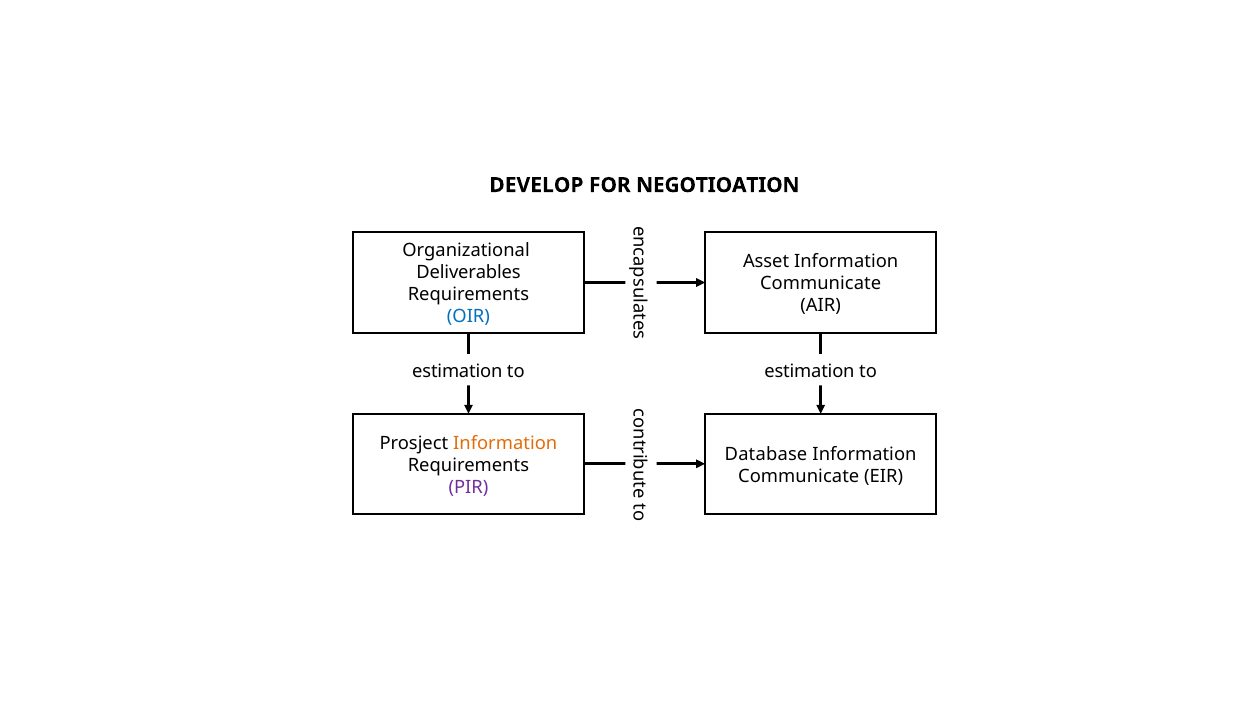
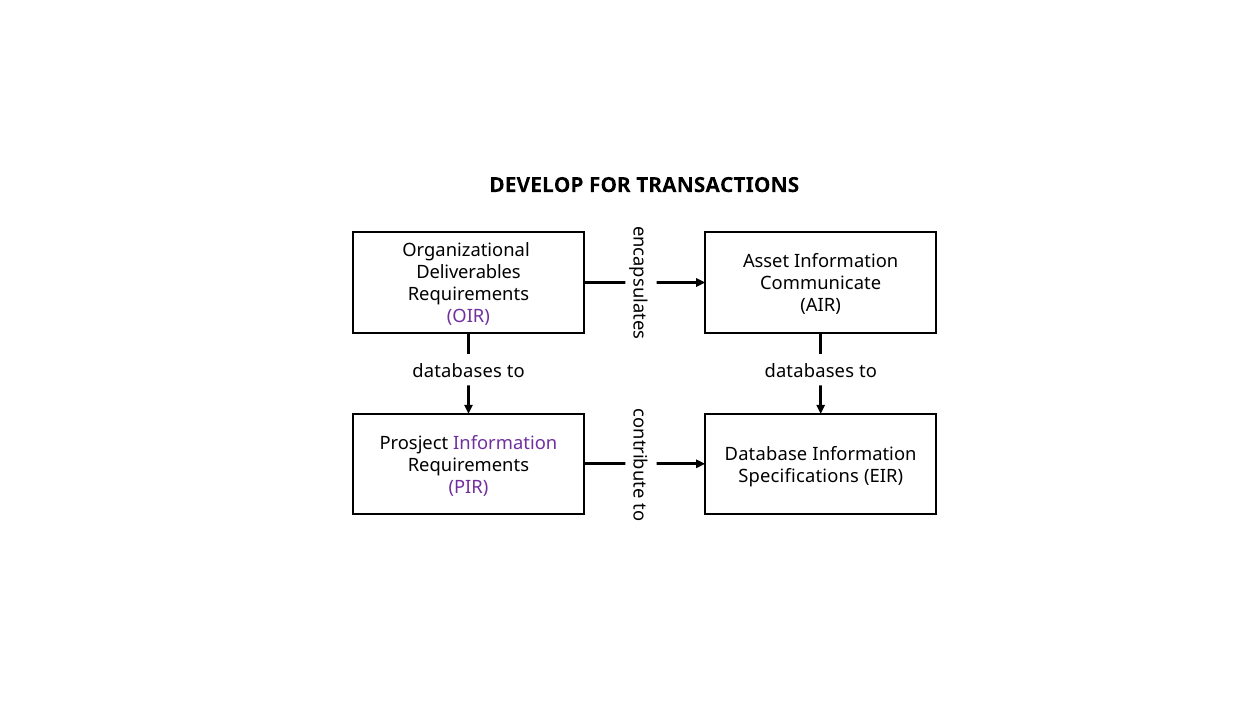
NEGOTIOATION: NEGOTIOATION -> TRANSACTIONS
OIR colour: blue -> purple
estimation at (457, 371): estimation -> databases
to estimation: estimation -> databases
Information at (505, 443) colour: orange -> purple
Communicate at (799, 476): Communicate -> Specifications
